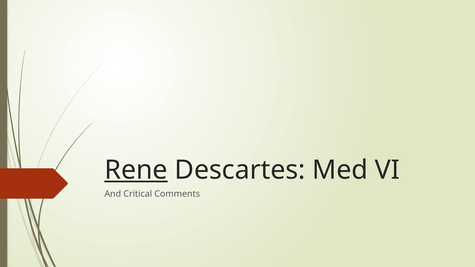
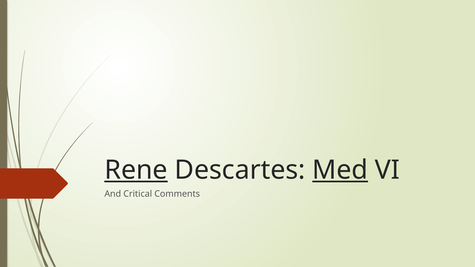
Med underline: none -> present
